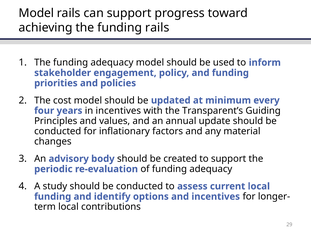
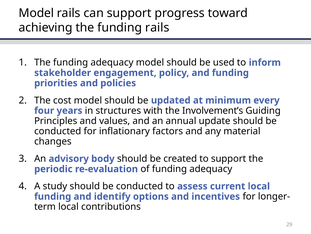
in incentives: incentives -> structures
Transparent’s: Transparent’s -> Involvement’s
